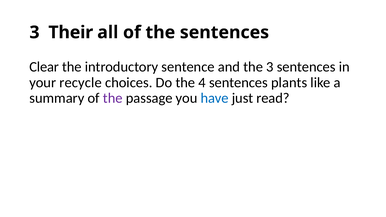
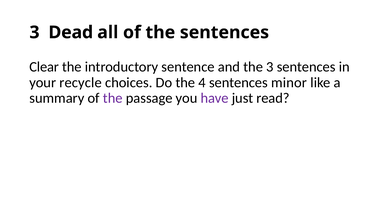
Their: Their -> Dead
plants: plants -> minor
have colour: blue -> purple
